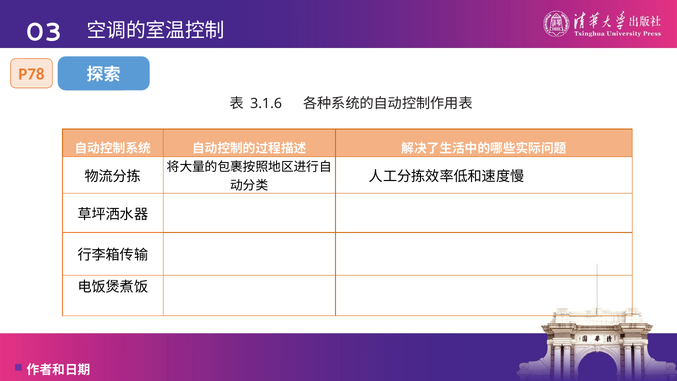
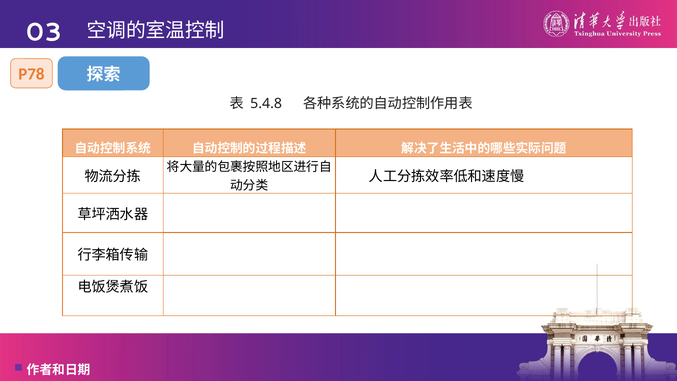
3.1.6: 3.1.6 -> 5.4.8
